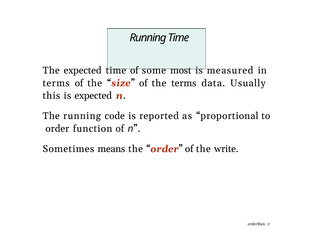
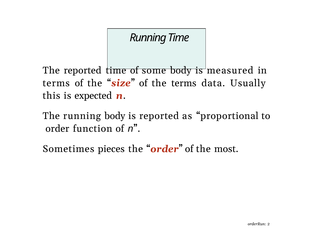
The expected: expected -> reported
some most: most -> body
running code: code -> body
means: means -> pieces
write: write -> most
